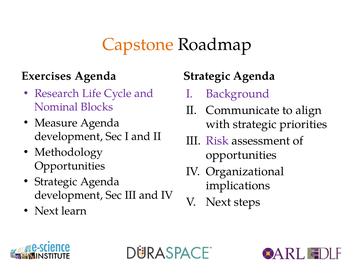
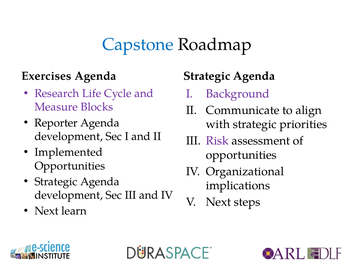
Capstone colour: orange -> blue
Nominal: Nominal -> Measure
Measure: Measure -> Reporter
Methodology: Methodology -> Implemented
